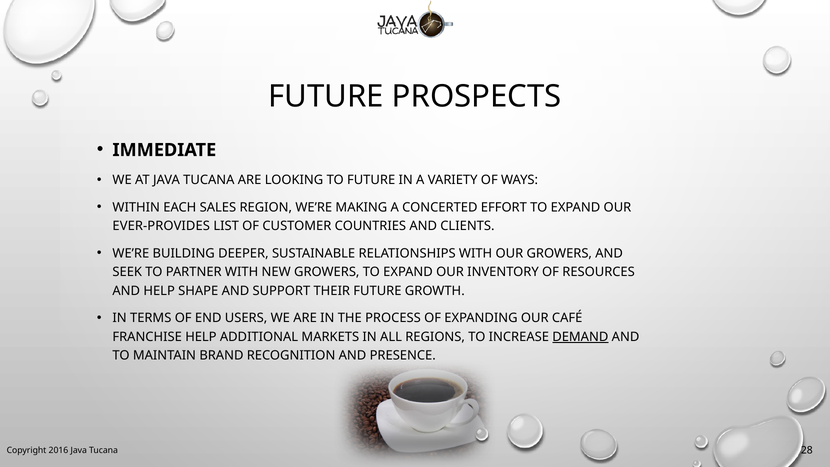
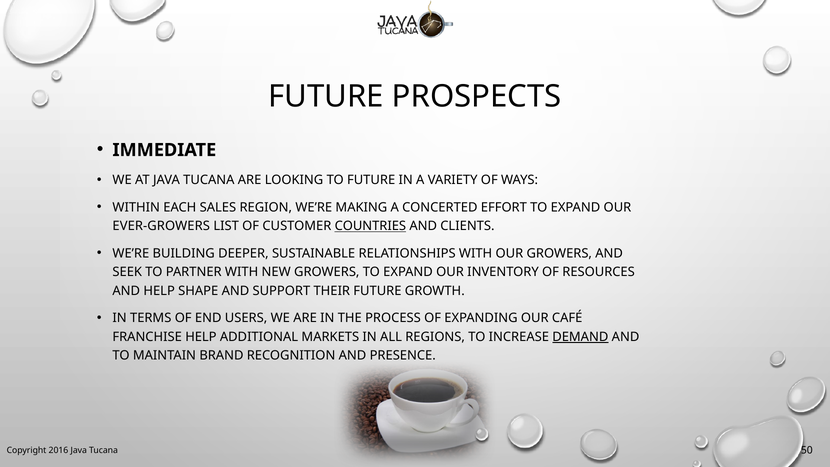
EVER-PROVIDES: EVER-PROVIDES -> EVER-GROWERS
COUNTRIES underline: none -> present
28: 28 -> 50
